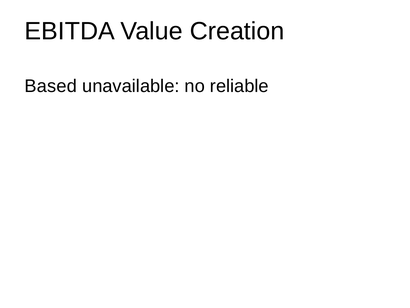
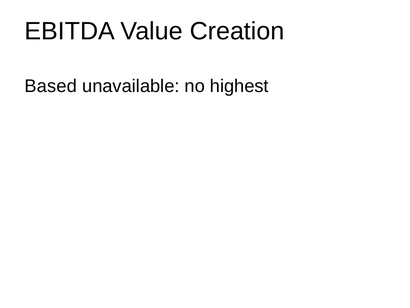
reliable: reliable -> highest
